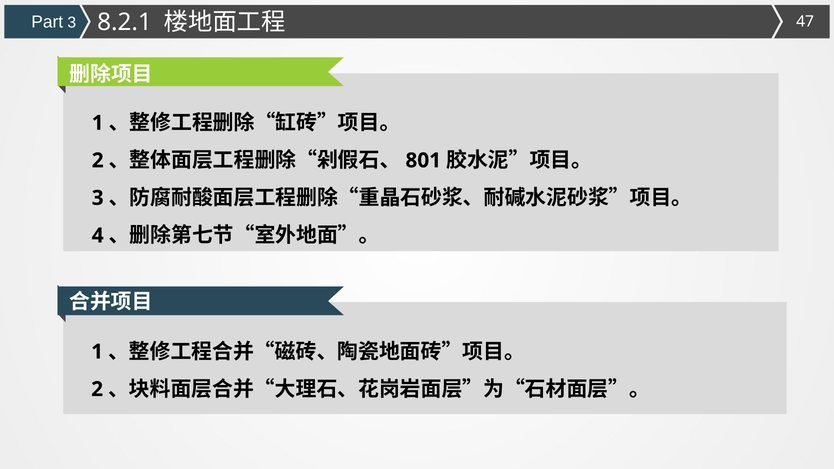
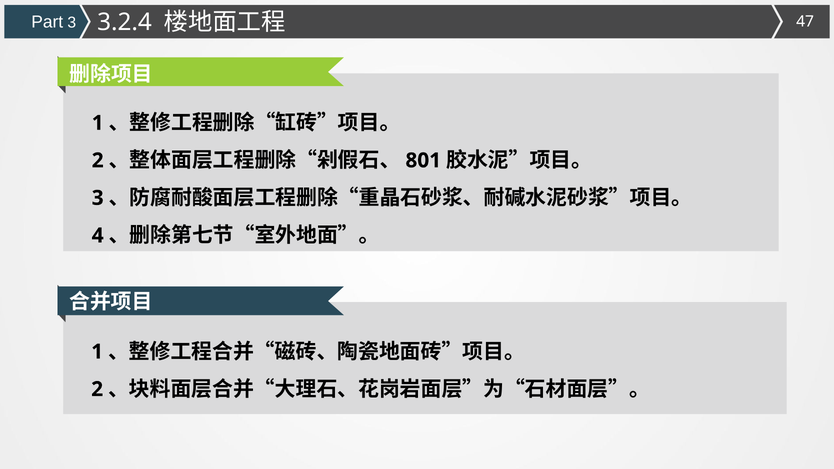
8.2.1: 8.2.1 -> 3.2.4
